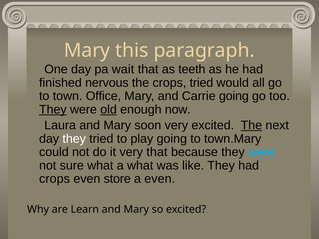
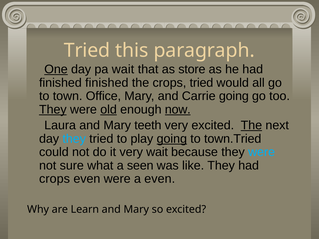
Mary at (87, 51): Mary -> Tried
One underline: none -> present
teeth: teeth -> store
finished nervous: nervous -> finished
now underline: none -> present
soon: soon -> teeth
they at (74, 139) colour: white -> light blue
going at (172, 139) underline: none -> present
town.Mary: town.Mary -> town.Tried
very that: that -> wait
a what: what -> seen
even store: store -> were
